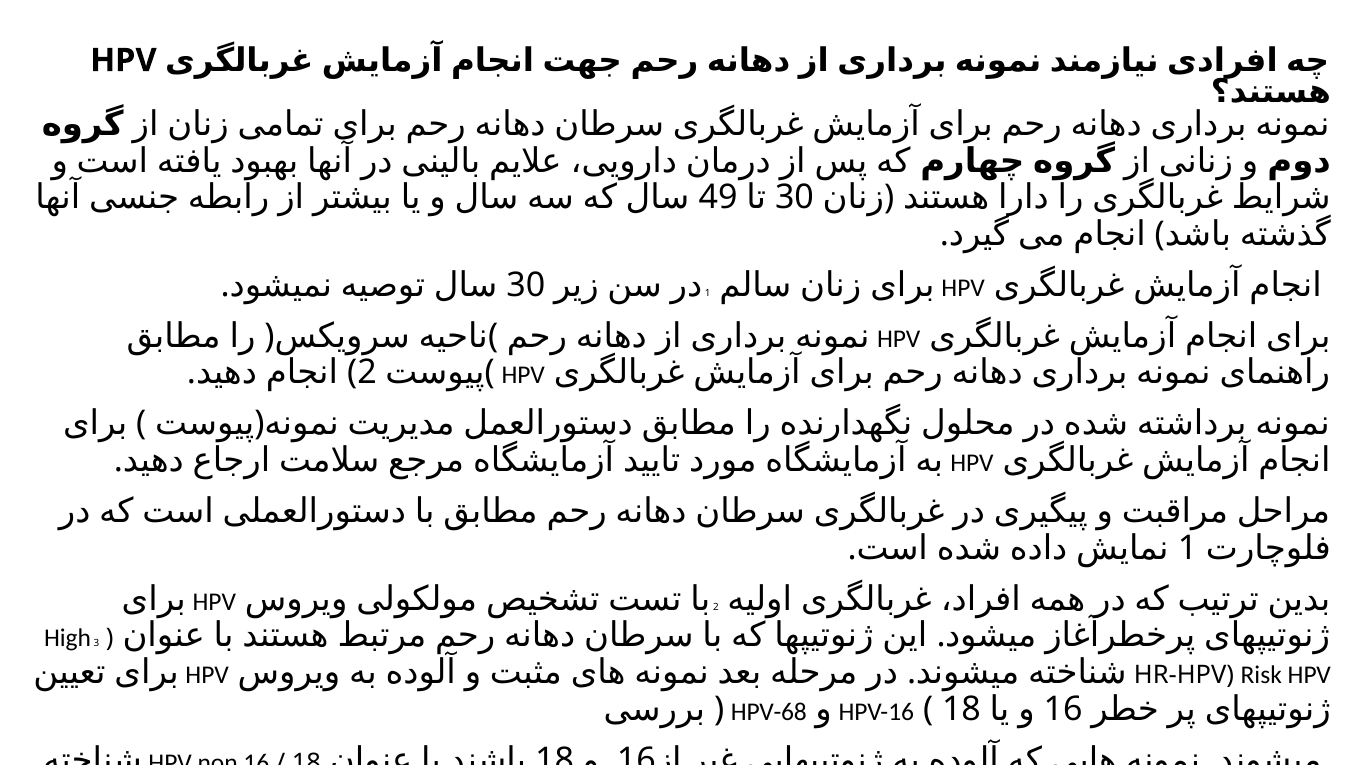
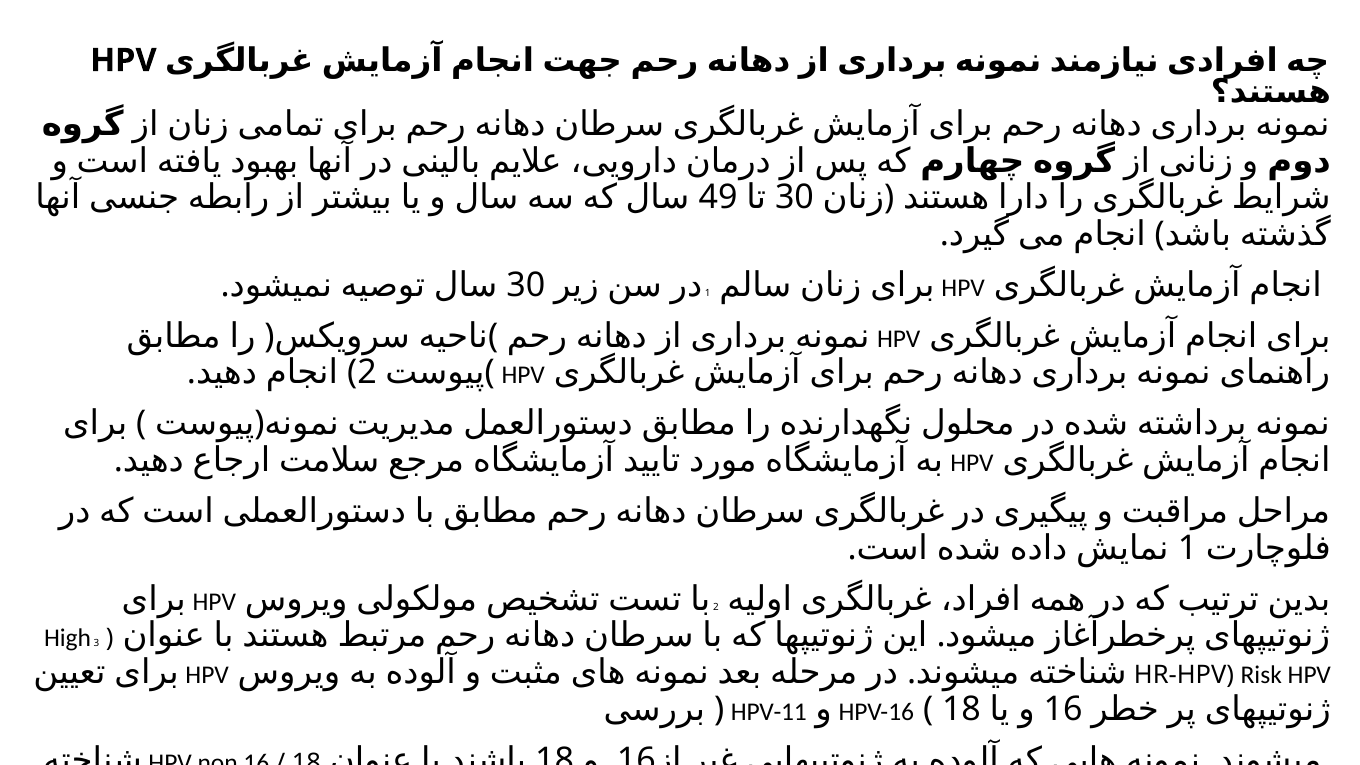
HPV-68: HPV-68 -> HPV-11
